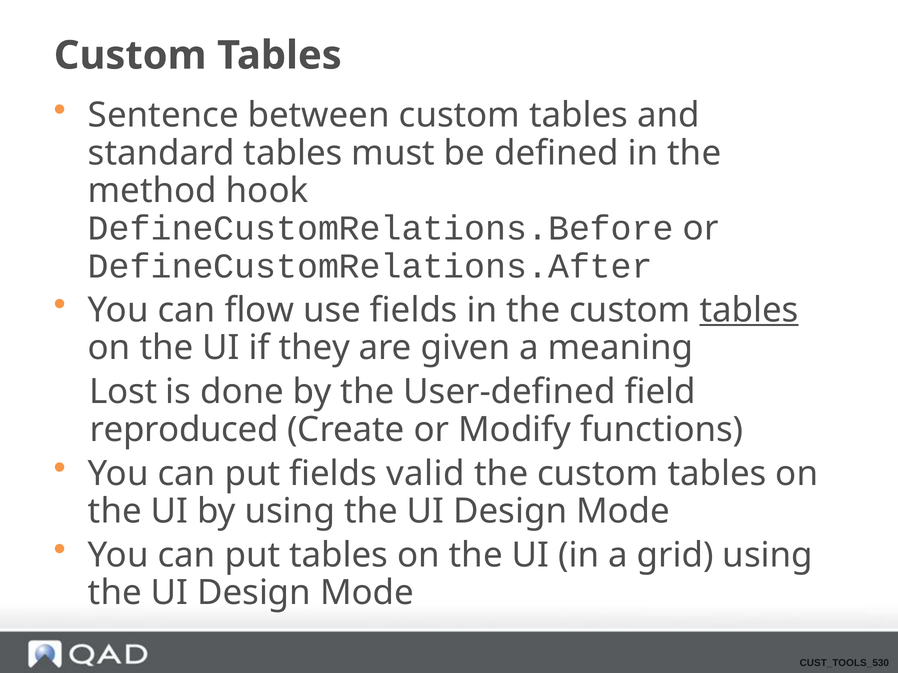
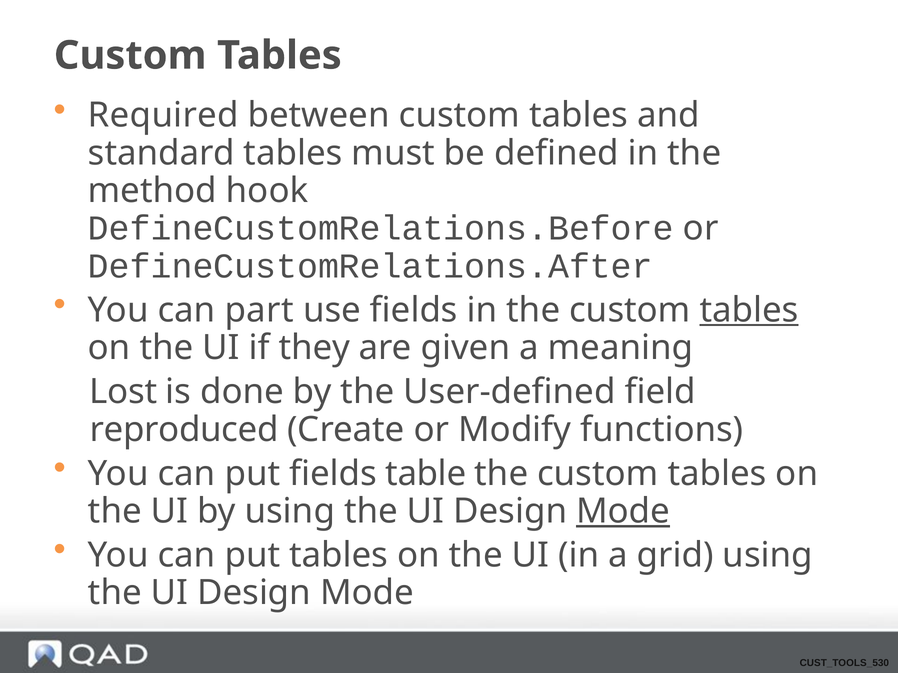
Sentence: Sentence -> Required
flow: flow -> part
valid: valid -> table
Mode at (623, 512) underline: none -> present
